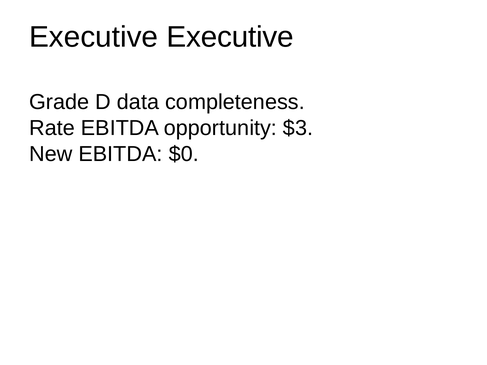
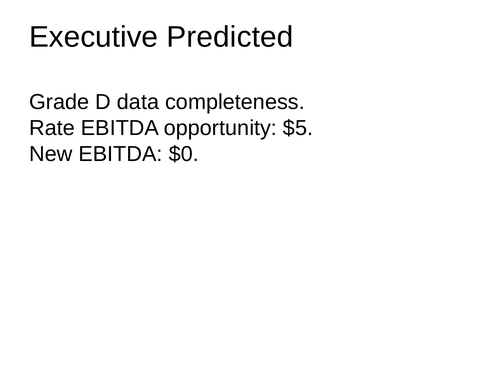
Executive Executive: Executive -> Predicted
$3: $3 -> $5
